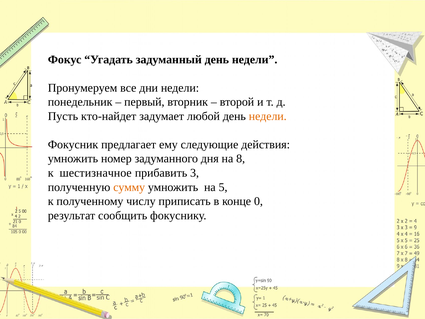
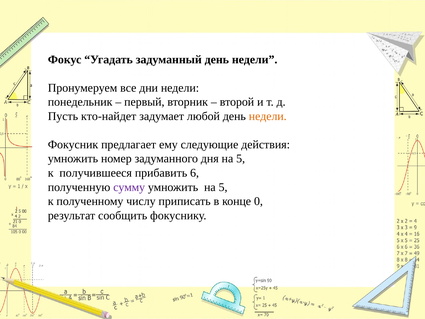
дня на 8: 8 -> 5
шестизначное: шестизначное -> получившееся
3: 3 -> 6
сумму colour: orange -> purple
